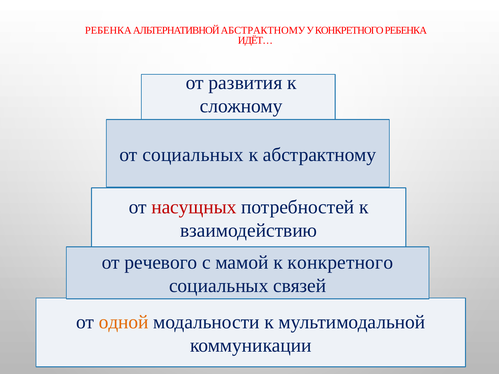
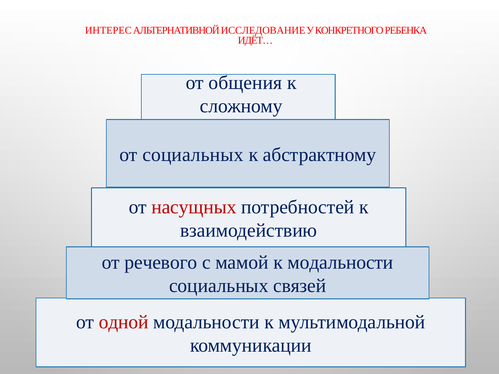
РЕБЕНКА at (108, 30): РЕБЕНКА -> ИНТЕРЕС
АЛЬТЕРНАТИВНОЙ АБСТРАКТНОМУ: АБСТРАКТНОМУ -> ИССЛЕДОВАНИЕ
развития: развития -> общения
к конкретного: конкретного -> модальности
одной colour: orange -> red
